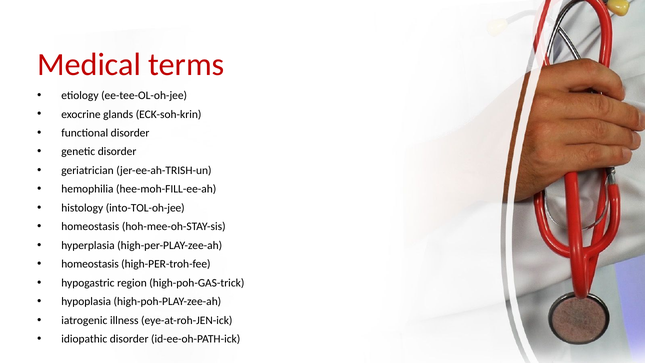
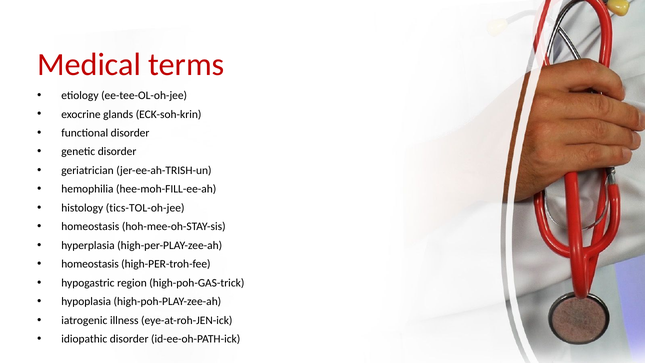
into-TOL-oh-jee: into-TOL-oh-jee -> tics-TOL-oh-jee
